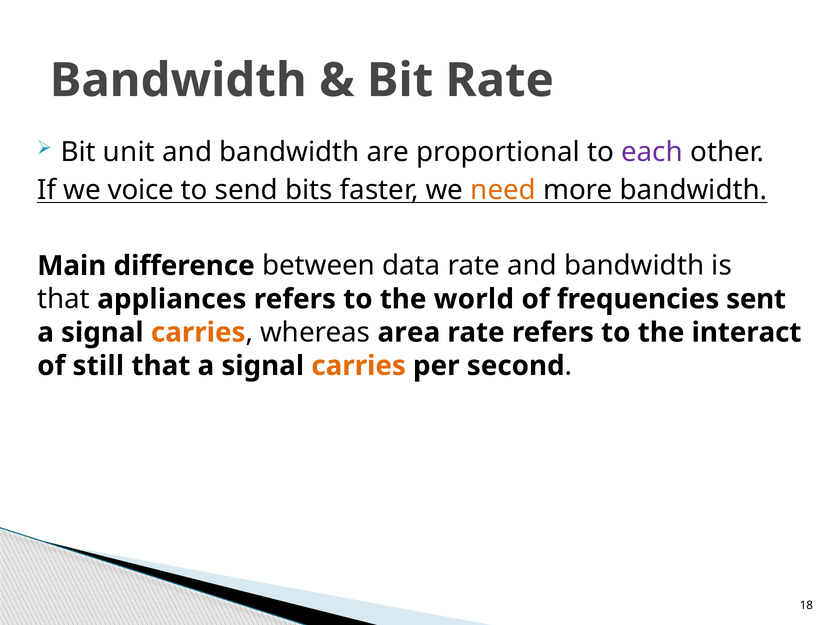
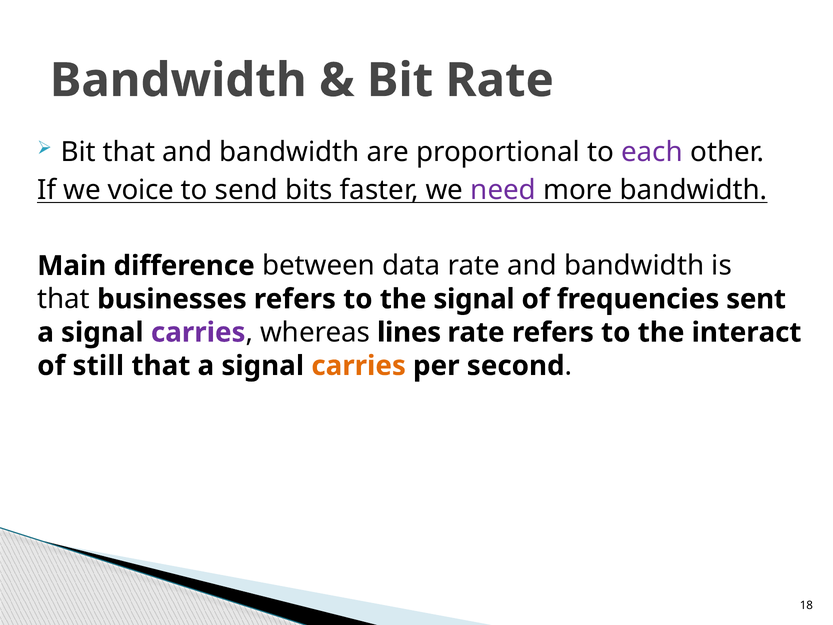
Bit unit: unit -> that
need colour: orange -> purple
appliances: appliances -> businesses
the world: world -> signal
carries at (198, 332) colour: orange -> purple
area: area -> lines
